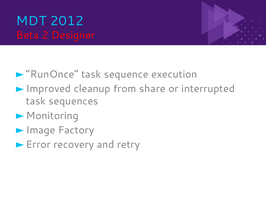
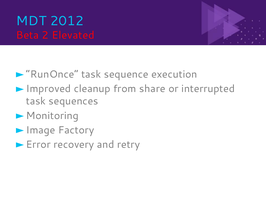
Designer: Designer -> Elevated
